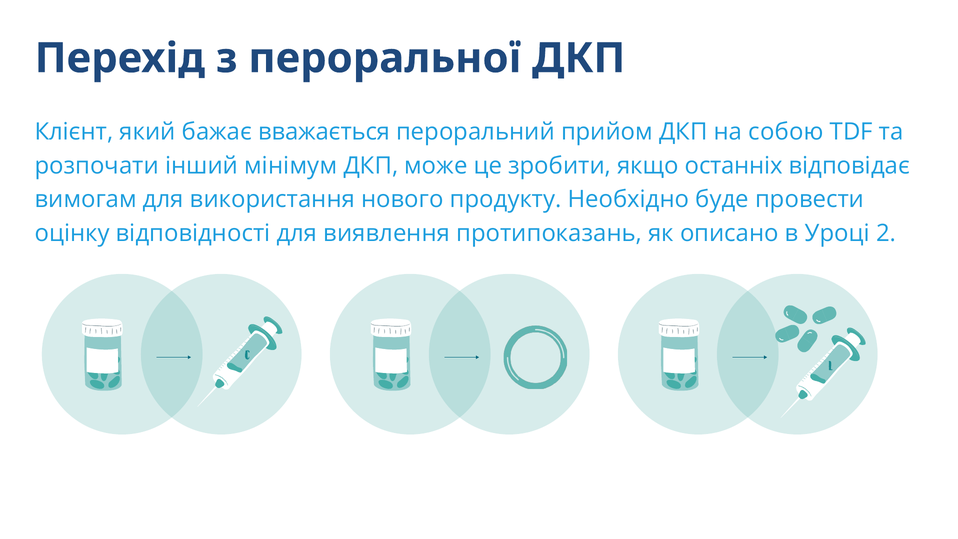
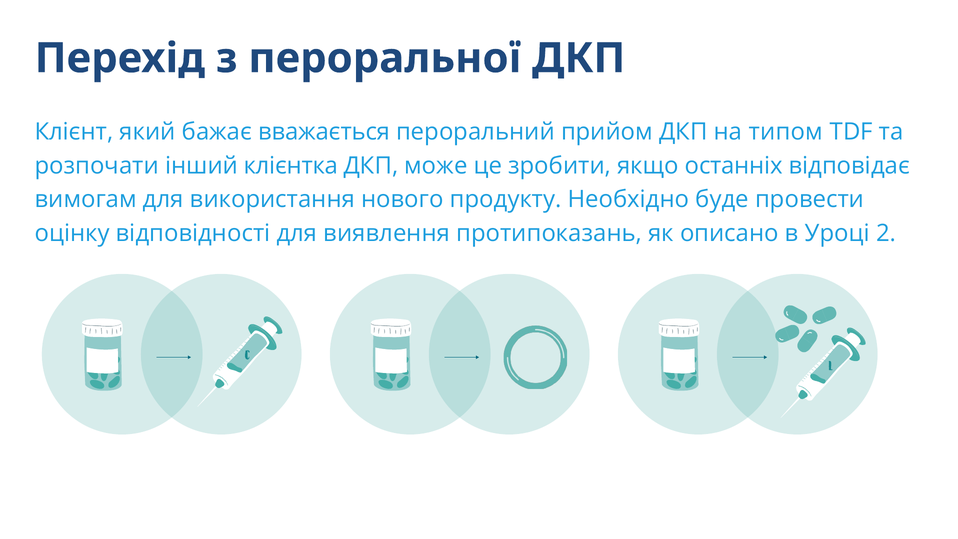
собою: собою -> типом
мінімум: мінімум -> клієнтка
